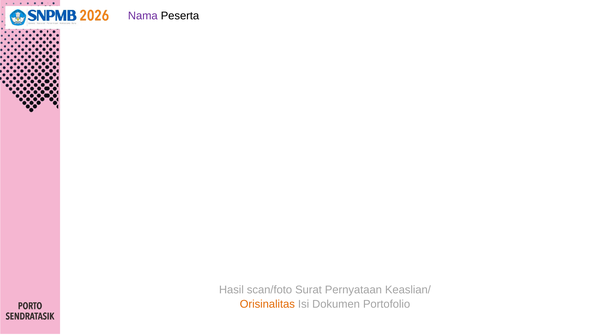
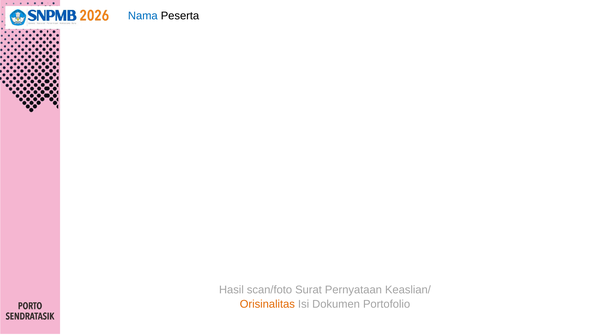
Nama colour: purple -> blue
